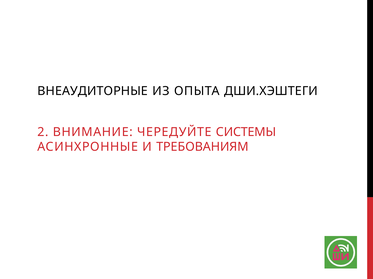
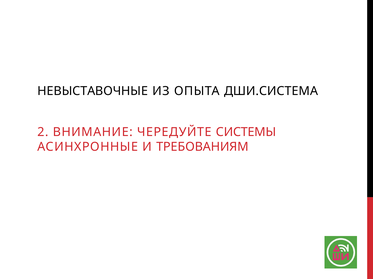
ВНЕАУДИТОРНЫЕ: ВНЕАУДИТОРНЫЕ -> НЕВЫСТАВОЧНЫЕ
ДШИ.ХЭШТЕГИ: ДШИ.ХЭШТЕГИ -> ДШИ.СИСТЕМА
